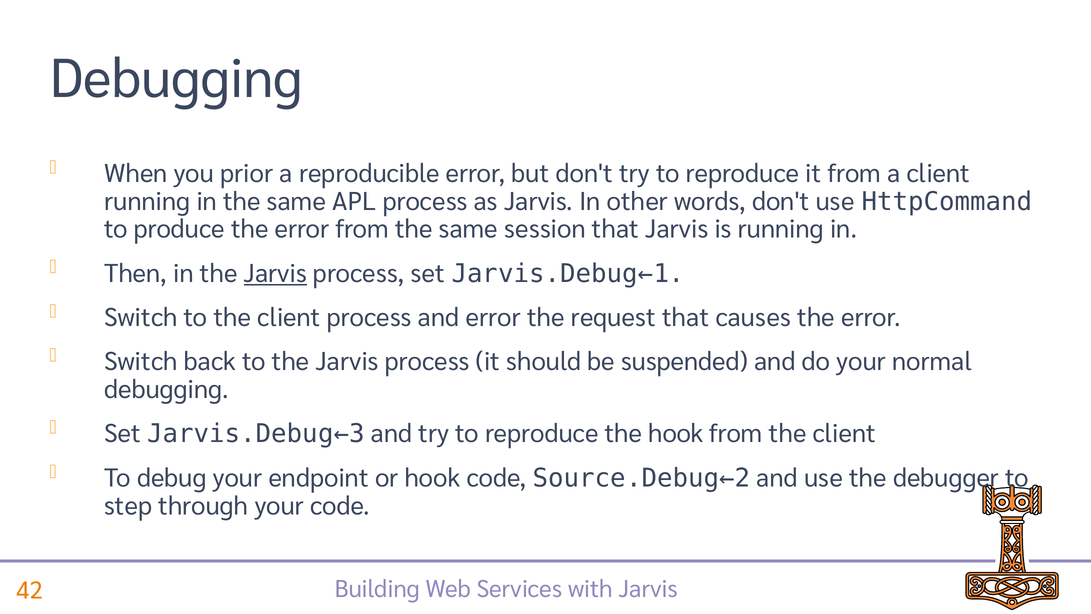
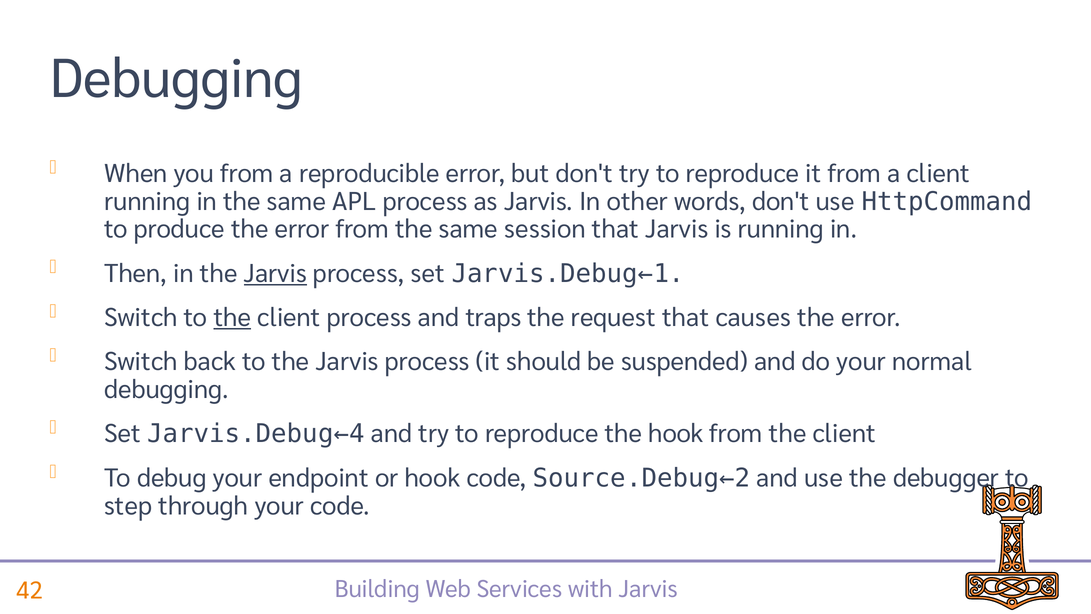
you prior: prior -> from
the at (232, 318) underline: none -> present
and error: error -> traps
Jarvis.Debug←3: Jarvis.Debug←3 -> Jarvis.Debug←4
